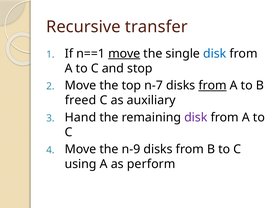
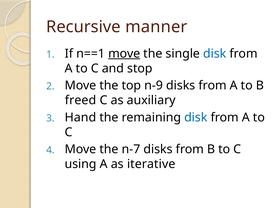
transfer: transfer -> manner
n-7: n-7 -> n-9
from at (213, 85) underline: present -> none
disk at (196, 117) colour: purple -> blue
n-9: n-9 -> n-7
perform: perform -> iterative
